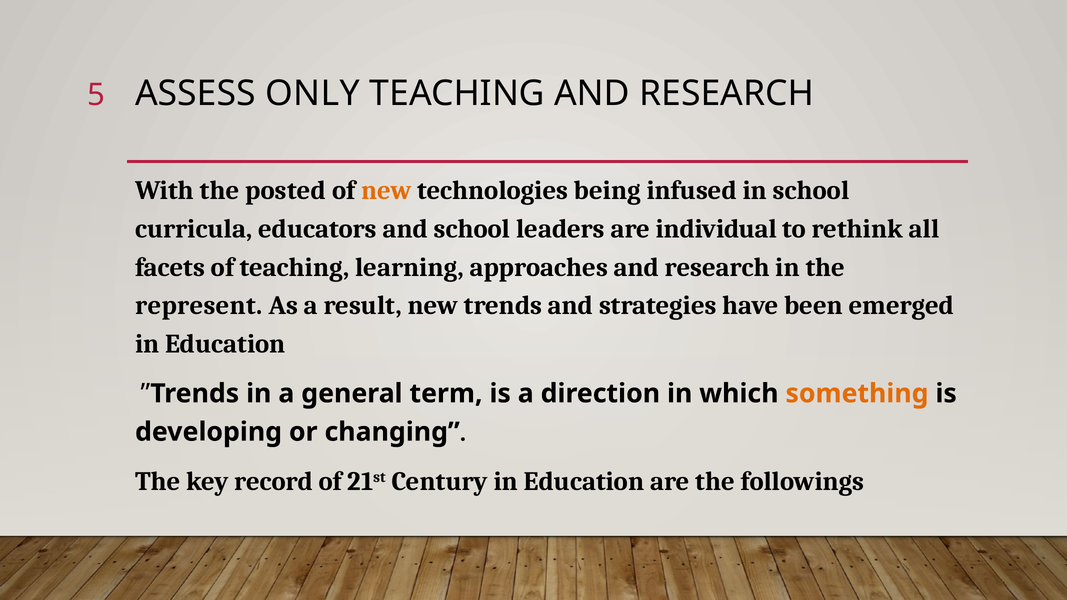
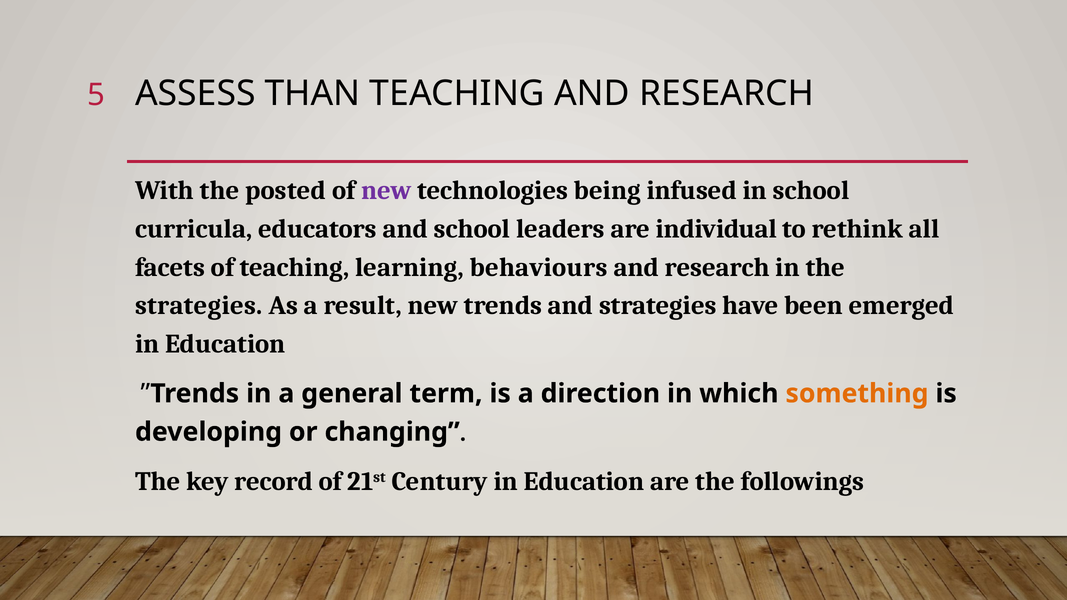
ONLY: ONLY -> THAN
new at (386, 190) colour: orange -> purple
approaches: approaches -> behaviours
represent at (199, 306): represent -> strategies
